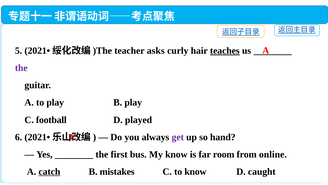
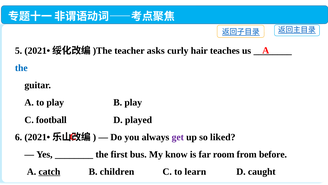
teaches underline: present -> none
the at (21, 68) colour: purple -> blue
hand: hand -> liked
online: online -> before
mistakes: mistakes -> children
to know: know -> learn
